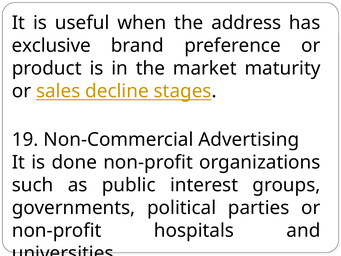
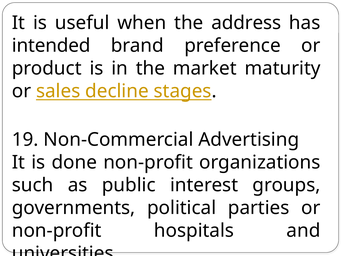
exclusive: exclusive -> intended
